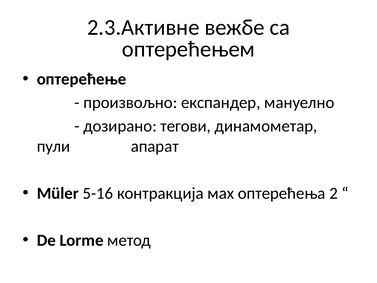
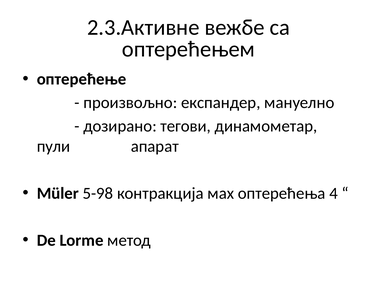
5-16: 5-16 -> 5-98
2: 2 -> 4
